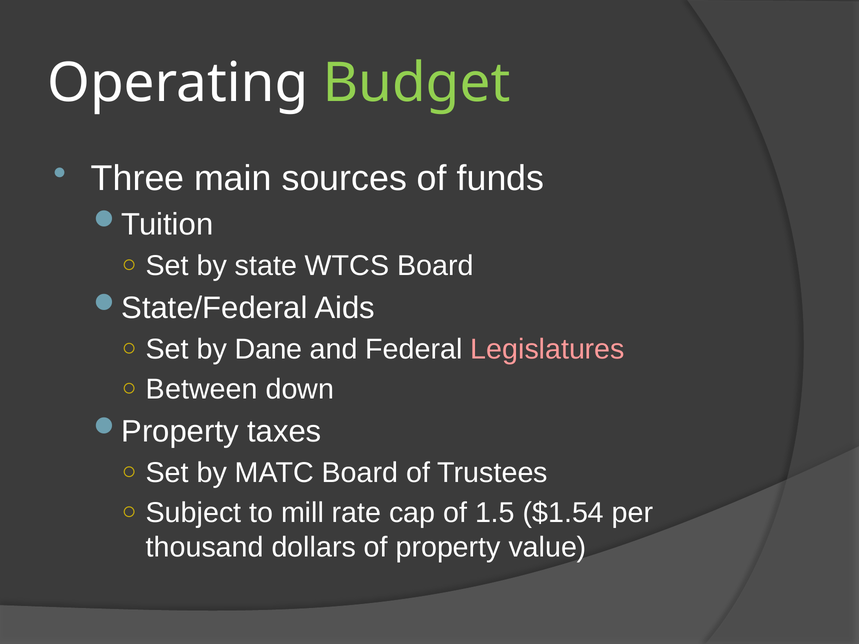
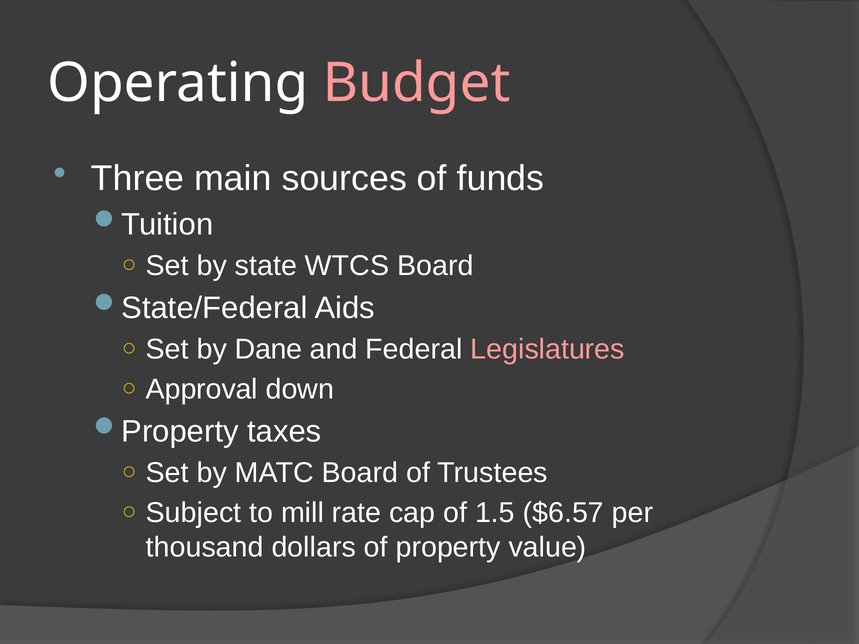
Budget colour: light green -> pink
Between: Between -> Approval
$1.54: $1.54 -> $6.57
